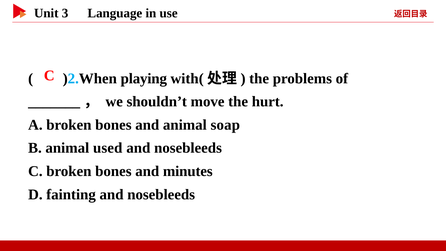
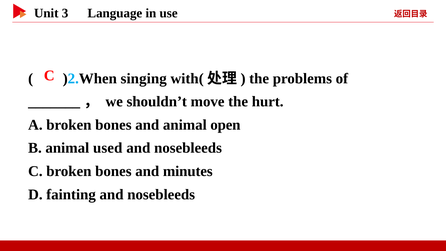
playing: playing -> singing
soap: soap -> open
